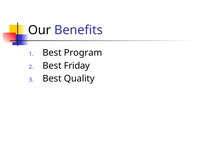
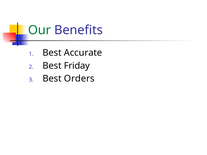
Our colour: black -> green
Program: Program -> Accurate
Quality: Quality -> Orders
